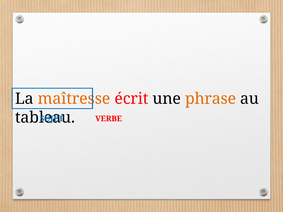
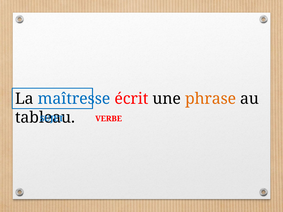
maîtresse colour: orange -> blue
